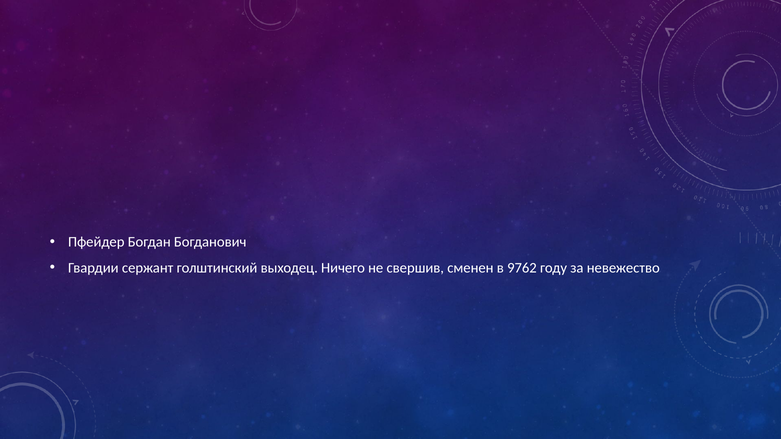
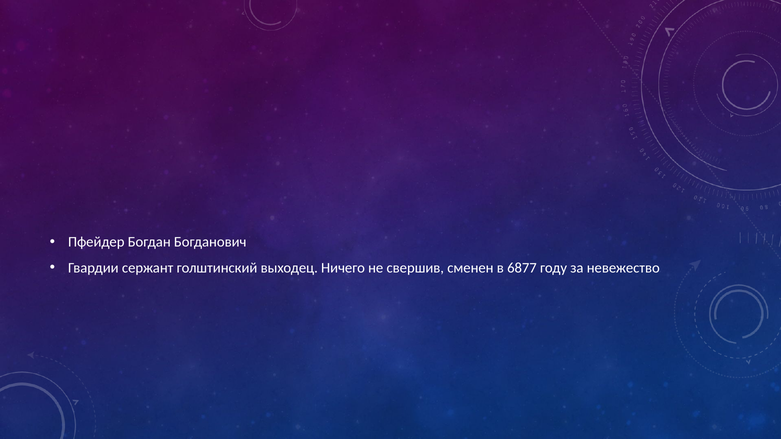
9762: 9762 -> 6877
